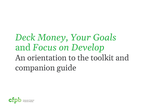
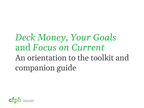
Develop: Develop -> Current
